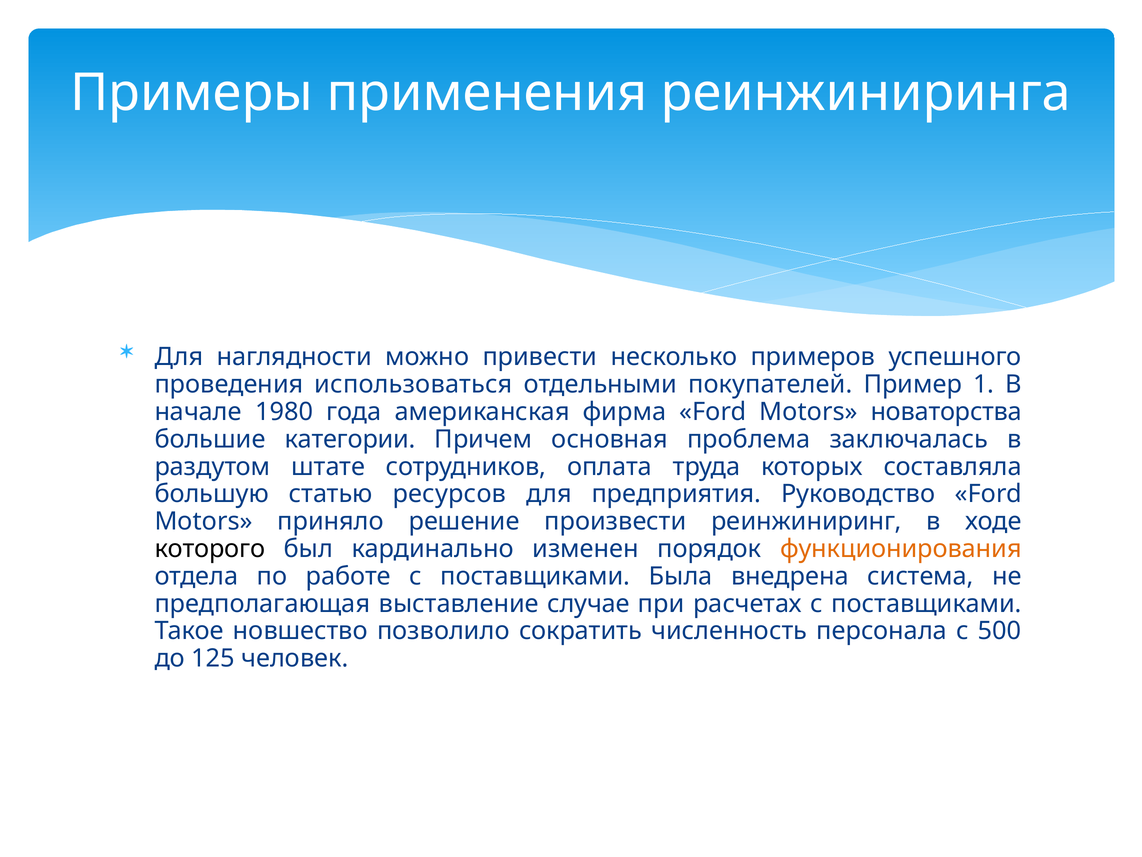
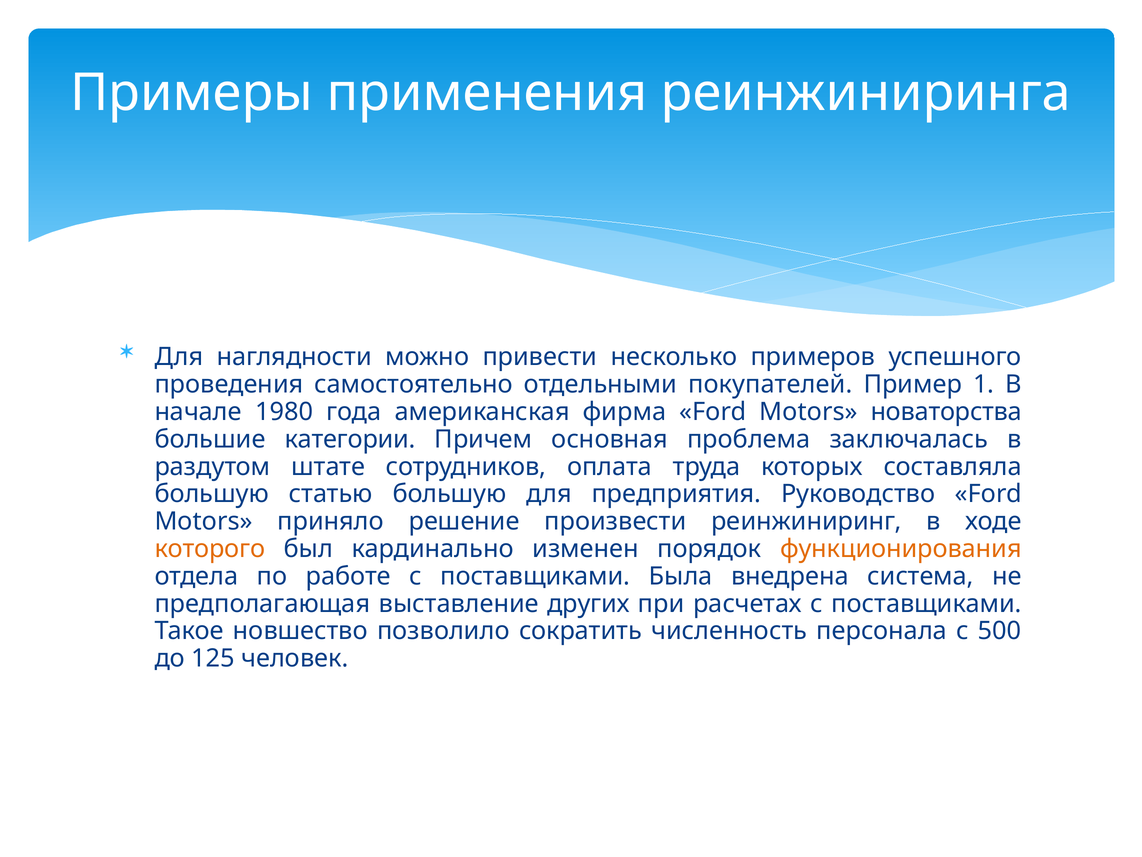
использоваться: использоваться -> самостоятельно
статью ресурсов: ресурсов -> большую
которого colour: black -> orange
случае: случае -> других
